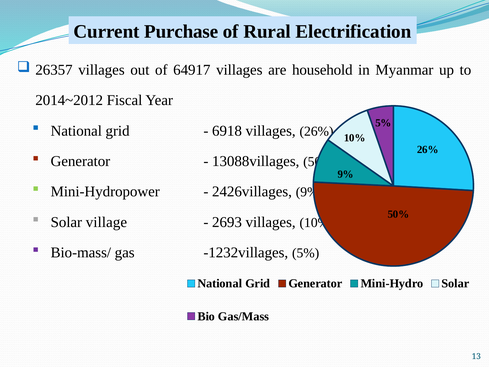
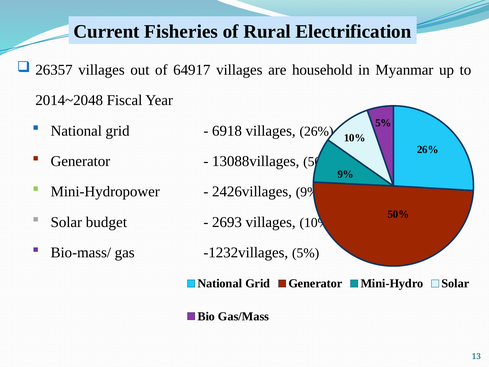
Purchase: Purchase -> Fisheries
2014~2012: 2014~2012 -> 2014~2048
village: village -> budget
